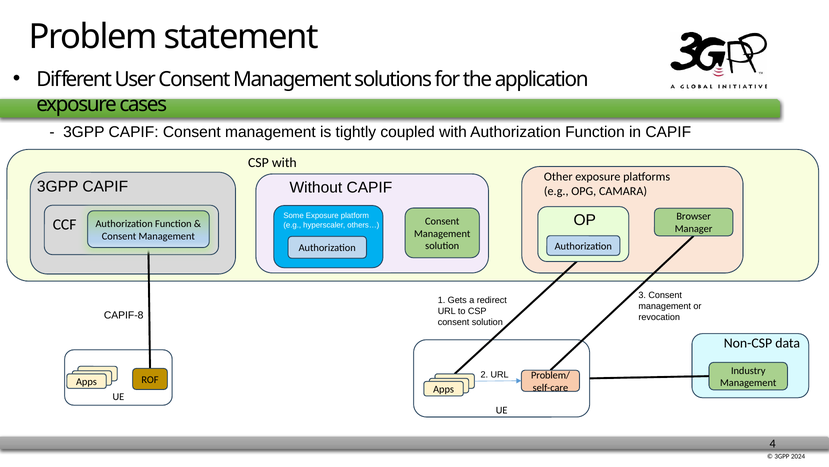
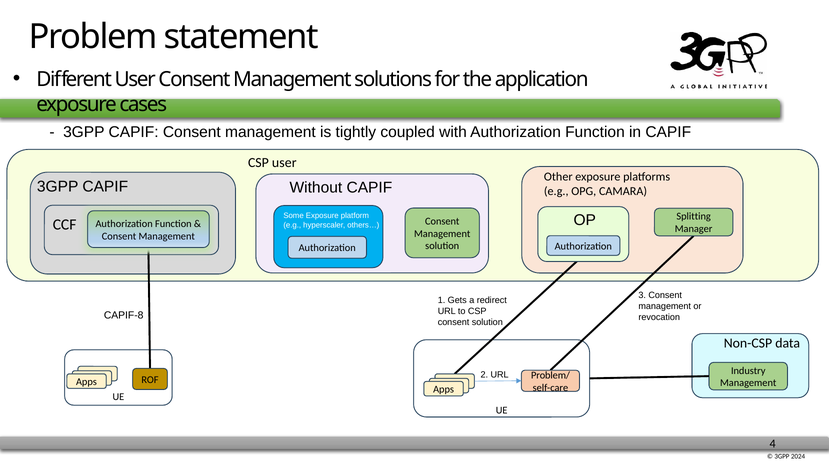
CSP with: with -> user
Browser: Browser -> Splitting
